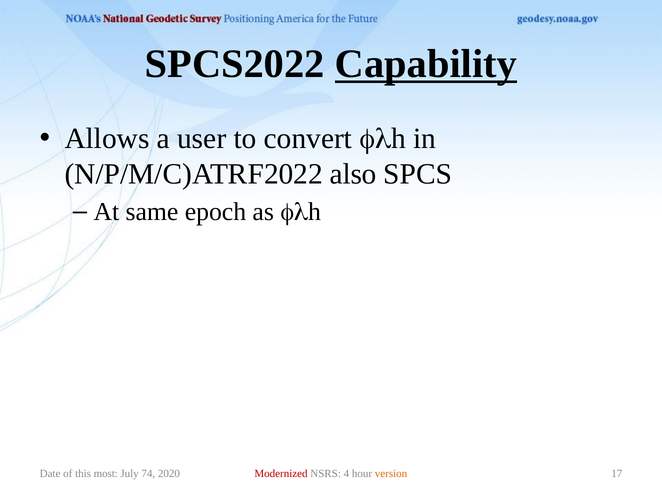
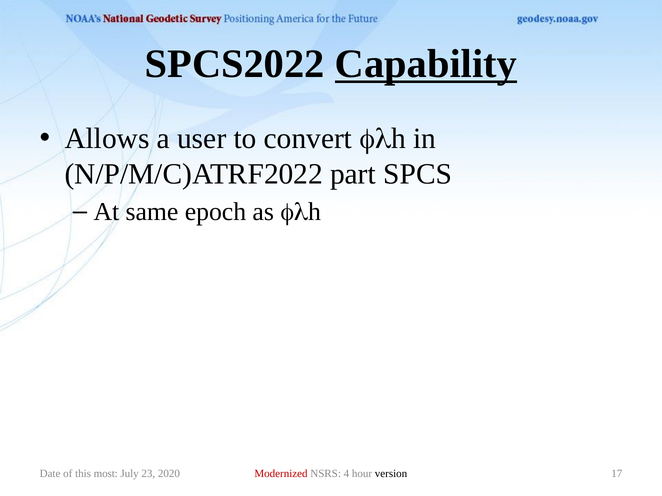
also: also -> part
74: 74 -> 23
version colour: orange -> black
